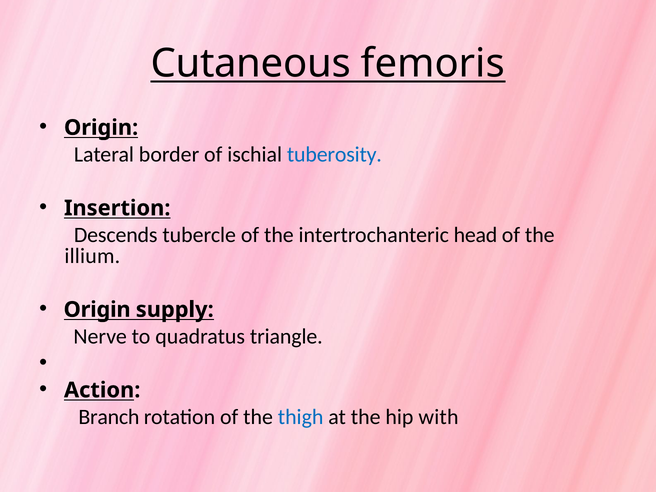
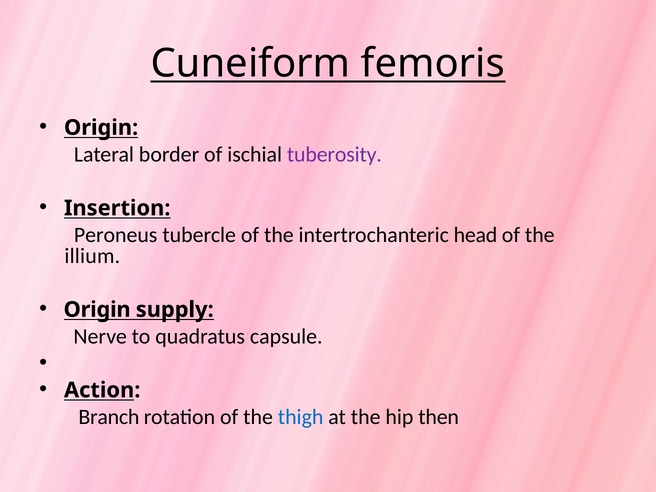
Cutaneous: Cutaneous -> Cuneiform
tuberosity colour: blue -> purple
Descends: Descends -> Peroneus
triangle: triangle -> capsule
with: with -> then
